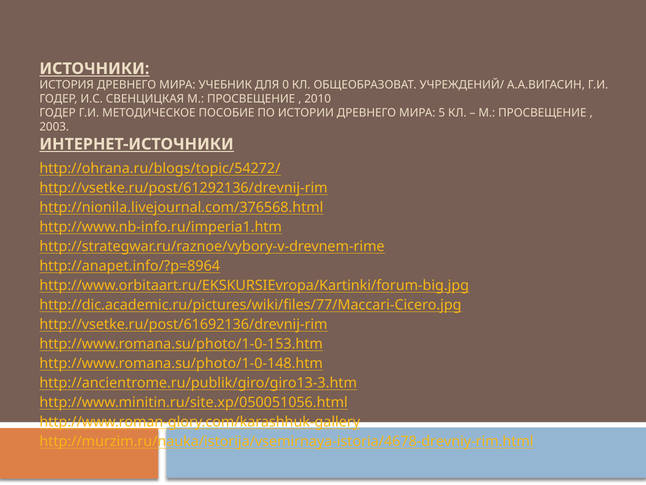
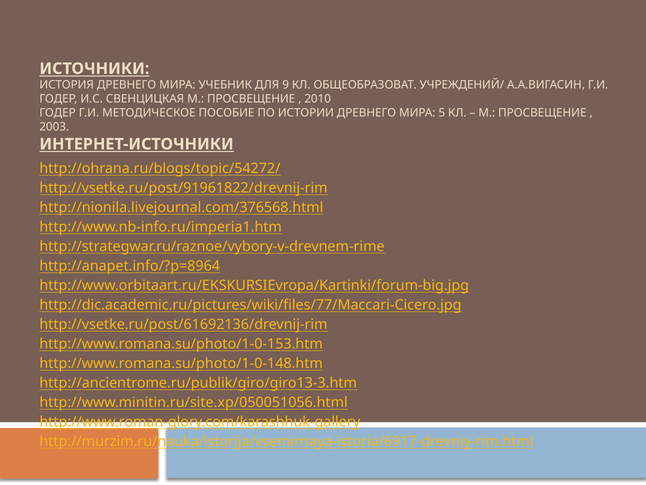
0: 0 -> 9
http://vsetke.ru/post/61292136/drevnij-rim: http://vsetke.ru/post/61292136/drevnij-rim -> http://vsetke.ru/post/91961822/drevnij-rim
http://murzim.ru/nauka/istorija/vsemirnaya-istoria/4678-drevniy-rim.html: http://murzim.ru/nauka/istorija/vsemirnaya-istoria/4678-drevniy-rim.html -> http://murzim.ru/nauka/istorija/vsemirnaya-istoria/6917-drevniy-rim.html
